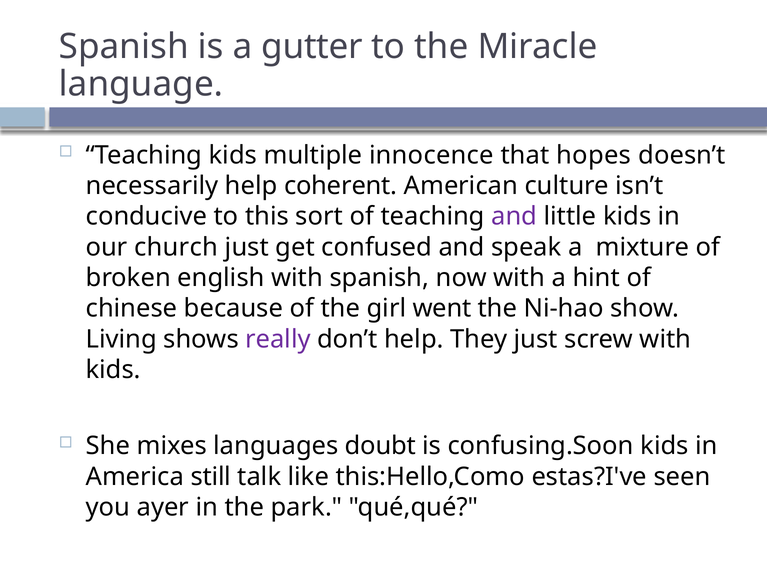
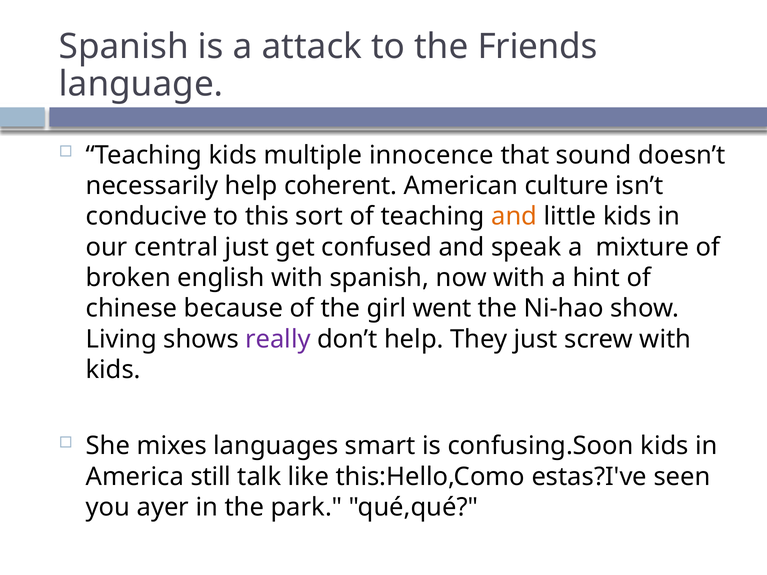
gutter: gutter -> attack
Miracle: Miracle -> Friends
hopes: hopes -> sound
and at (514, 216) colour: purple -> orange
church: church -> central
doubt: doubt -> smart
